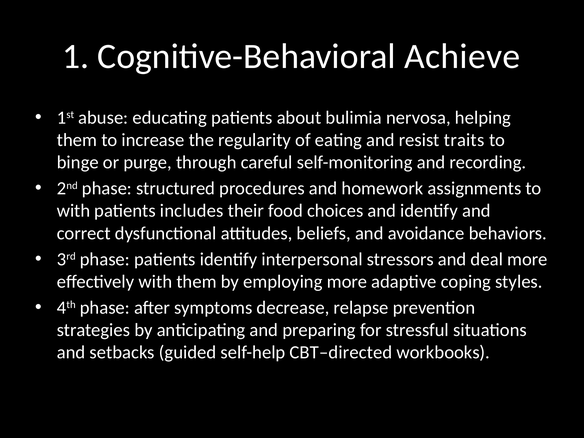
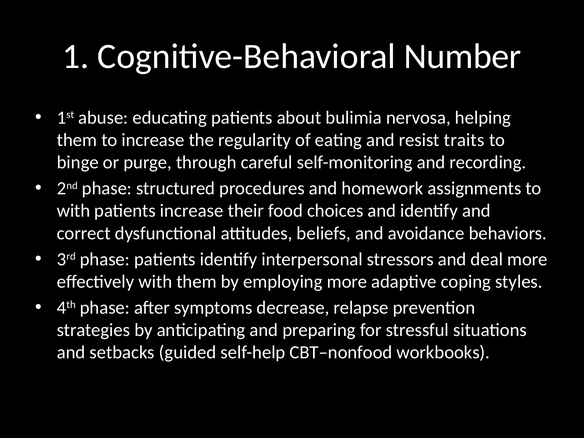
Achieve: Achieve -> Number
patients includes: includes -> increase
CBT–directed: CBT–directed -> CBT–nonfood
